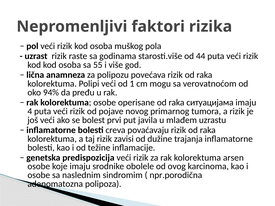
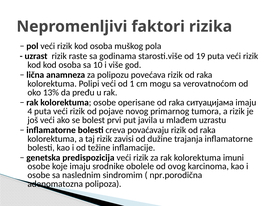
44: 44 -> 19
55: 55 -> 10
94%: 94% -> 13%
arsen: arsen -> imuni
